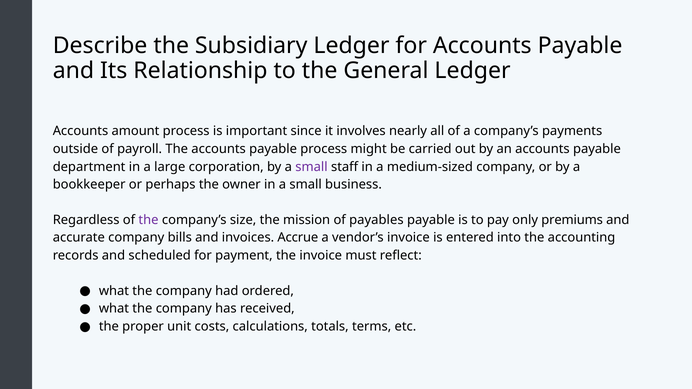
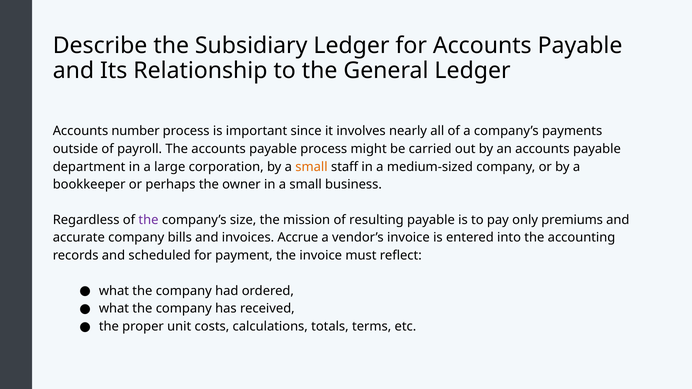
amount: amount -> number
small at (312, 167) colour: purple -> orange
payables: payables -> resulting
